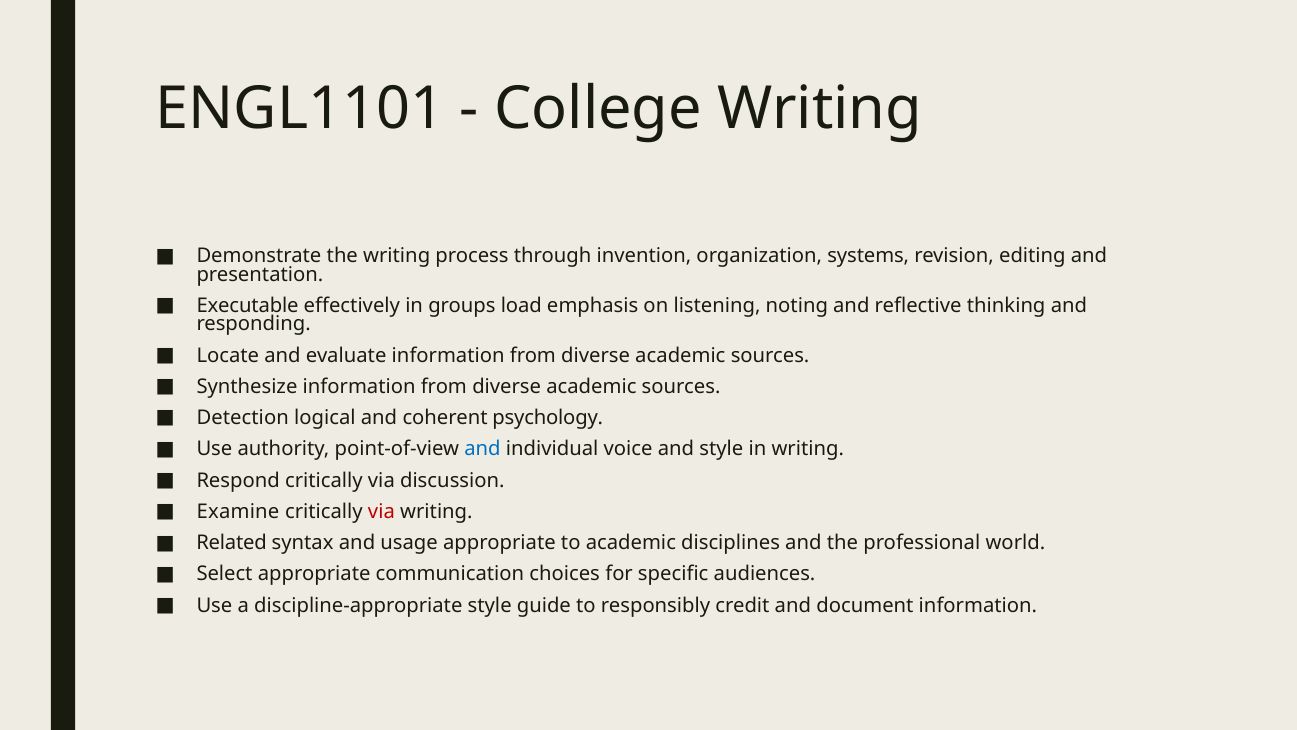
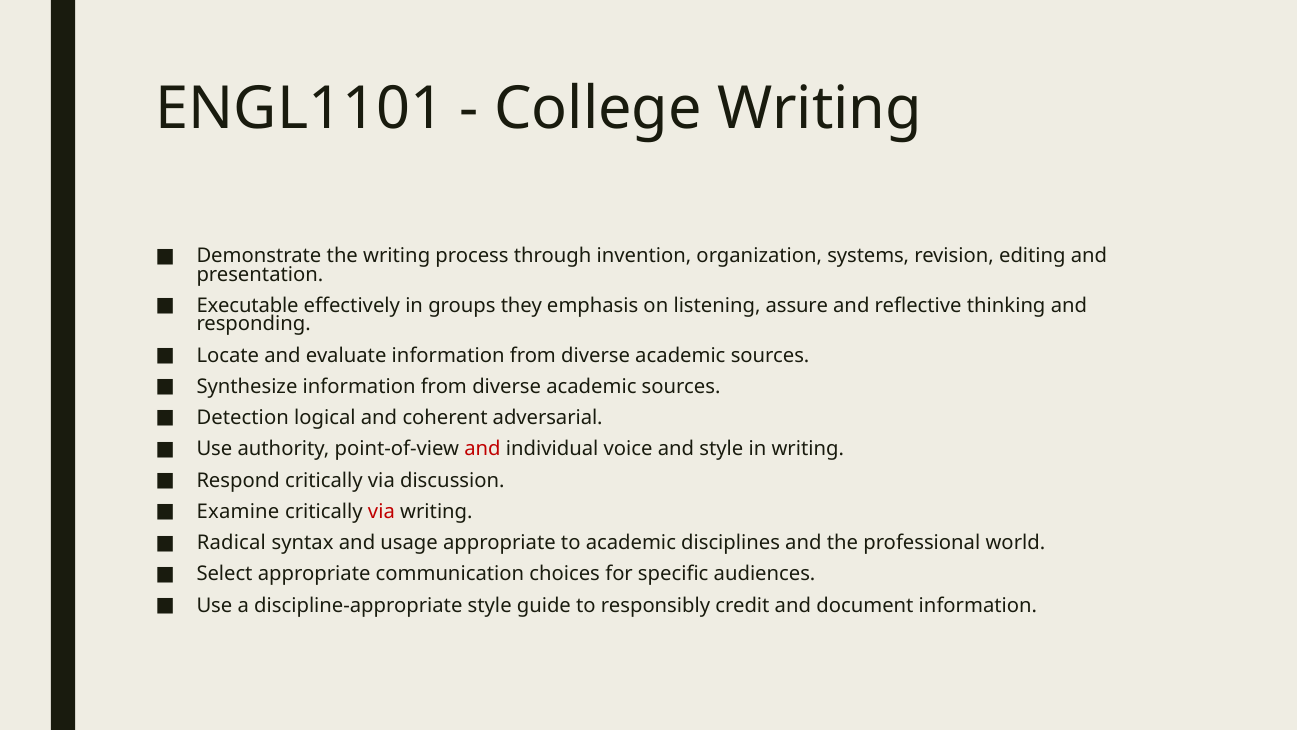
load: load -> they
noting: noting -> assure
psychology: psychology -> adversarial
and at (483, 449) colour: blue -> red
Related: Related -> Radical
